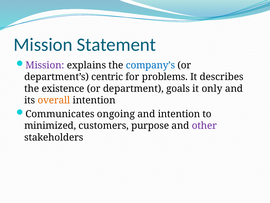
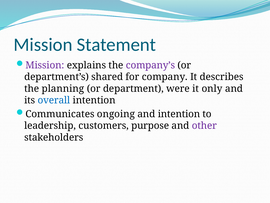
company’s colour: blue -> purple
centric: centric -> shared
problems: problems -> company
existence: existence -> planning
goals: goals -> were
overall colour: orange -> blue
minimized: minimized -> leadership
